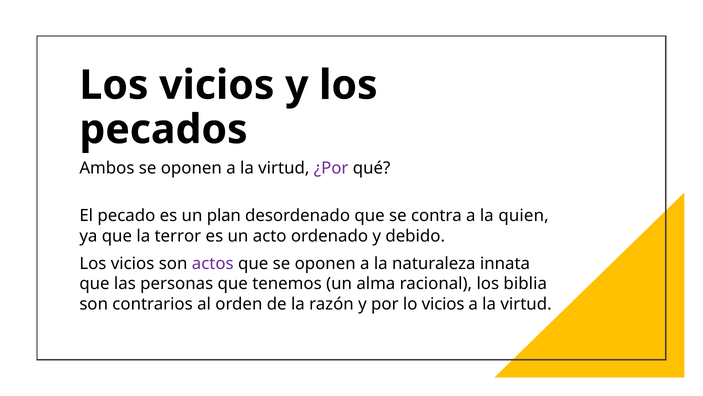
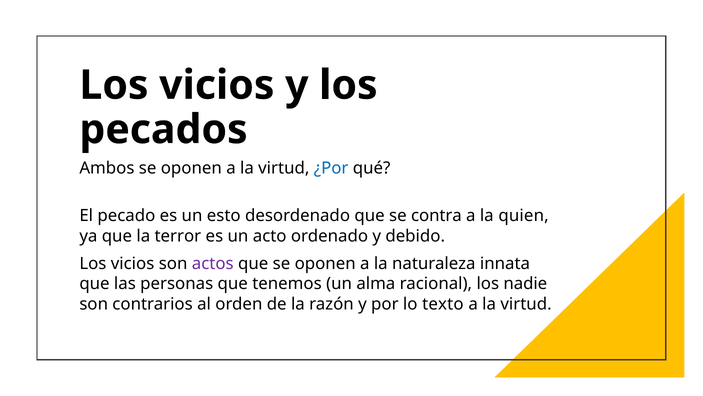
¿Por colour: purple -> blue
plan: plan -> esto
biblia: biblia -> nadie
lo vicios: vicios -> texto
